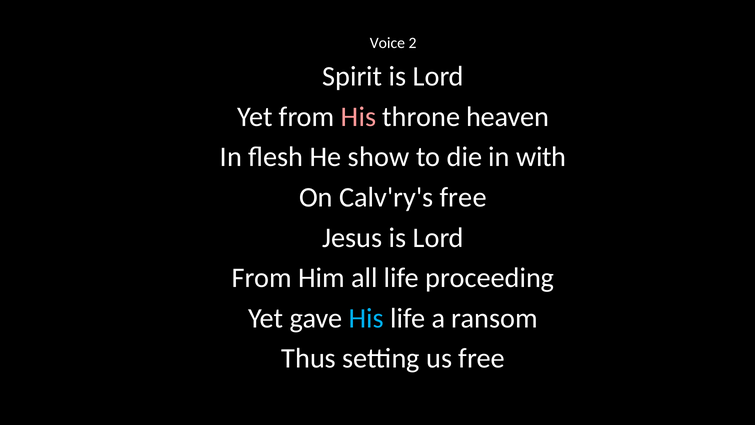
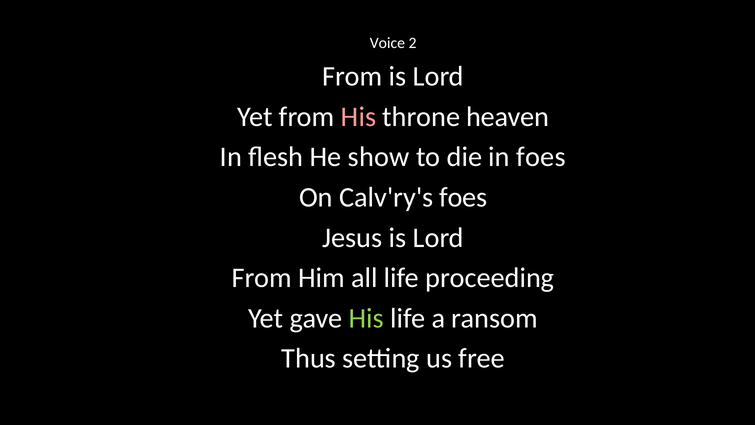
Spirit at (352, 76): Spirit -> From
in with: with -> foes
Calv'ry's free: free -> foes
His at (366, 318) colour: light blue -> light green
